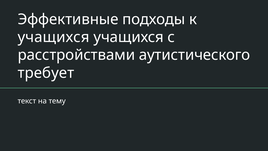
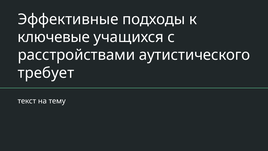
учащихся at (54, 37): учащихся -> ключевые
